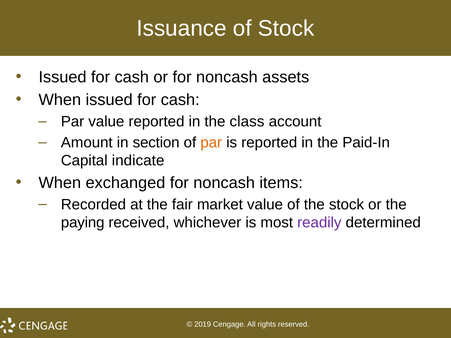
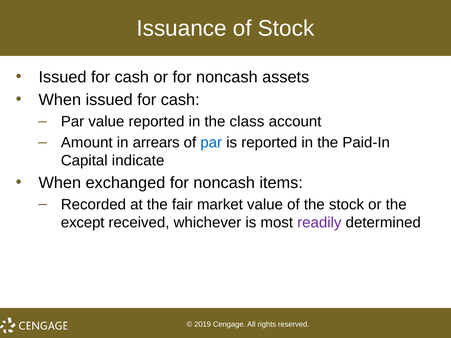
section: section -> arrears
par at (211, 143) colour: orange -> blue
paying: paying -> except
